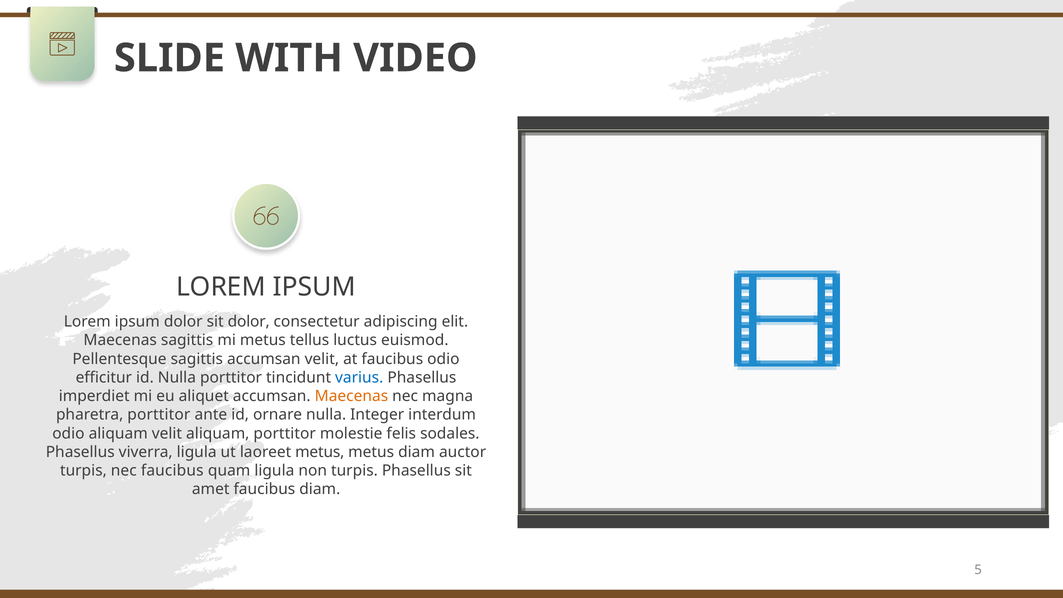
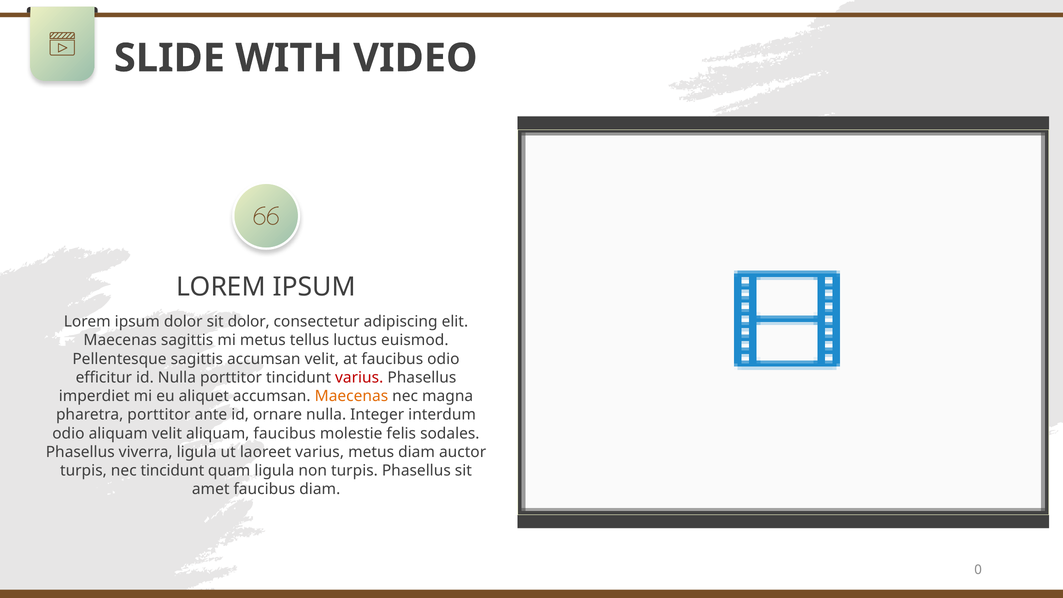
varius at (359, 377) colour: blue -> red
aliquam porttitor: porttitor -> faucibus
laoreet metus: metus -> varius
nec faucibus: faucibus -> tincidunt
5: 5 -> 0
